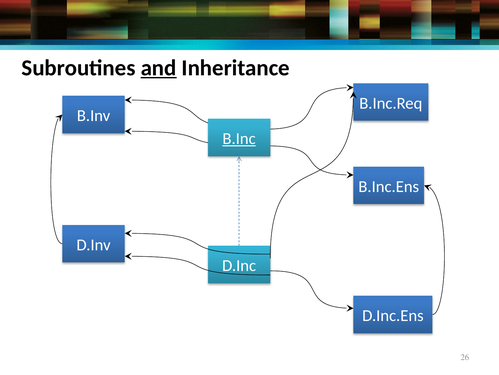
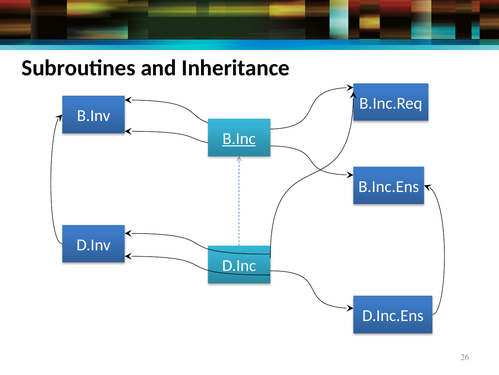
and underline: present -> none
